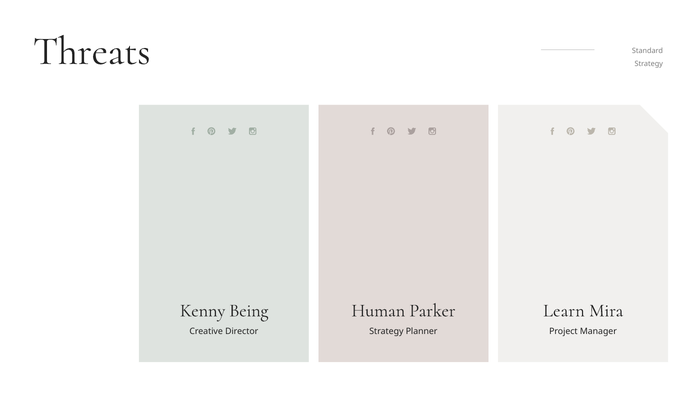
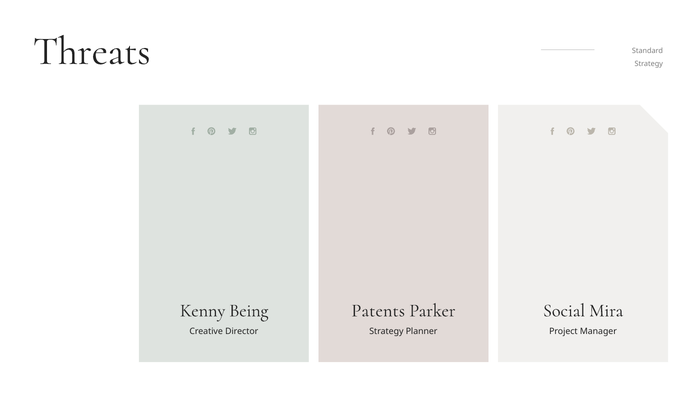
Human: Human -> Patents
Learn: Learn -> Social
